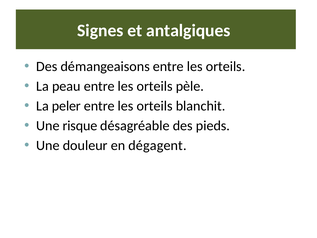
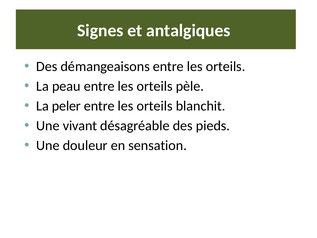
risque: risque -> vivant
dégagent: dégagent -> sensation
